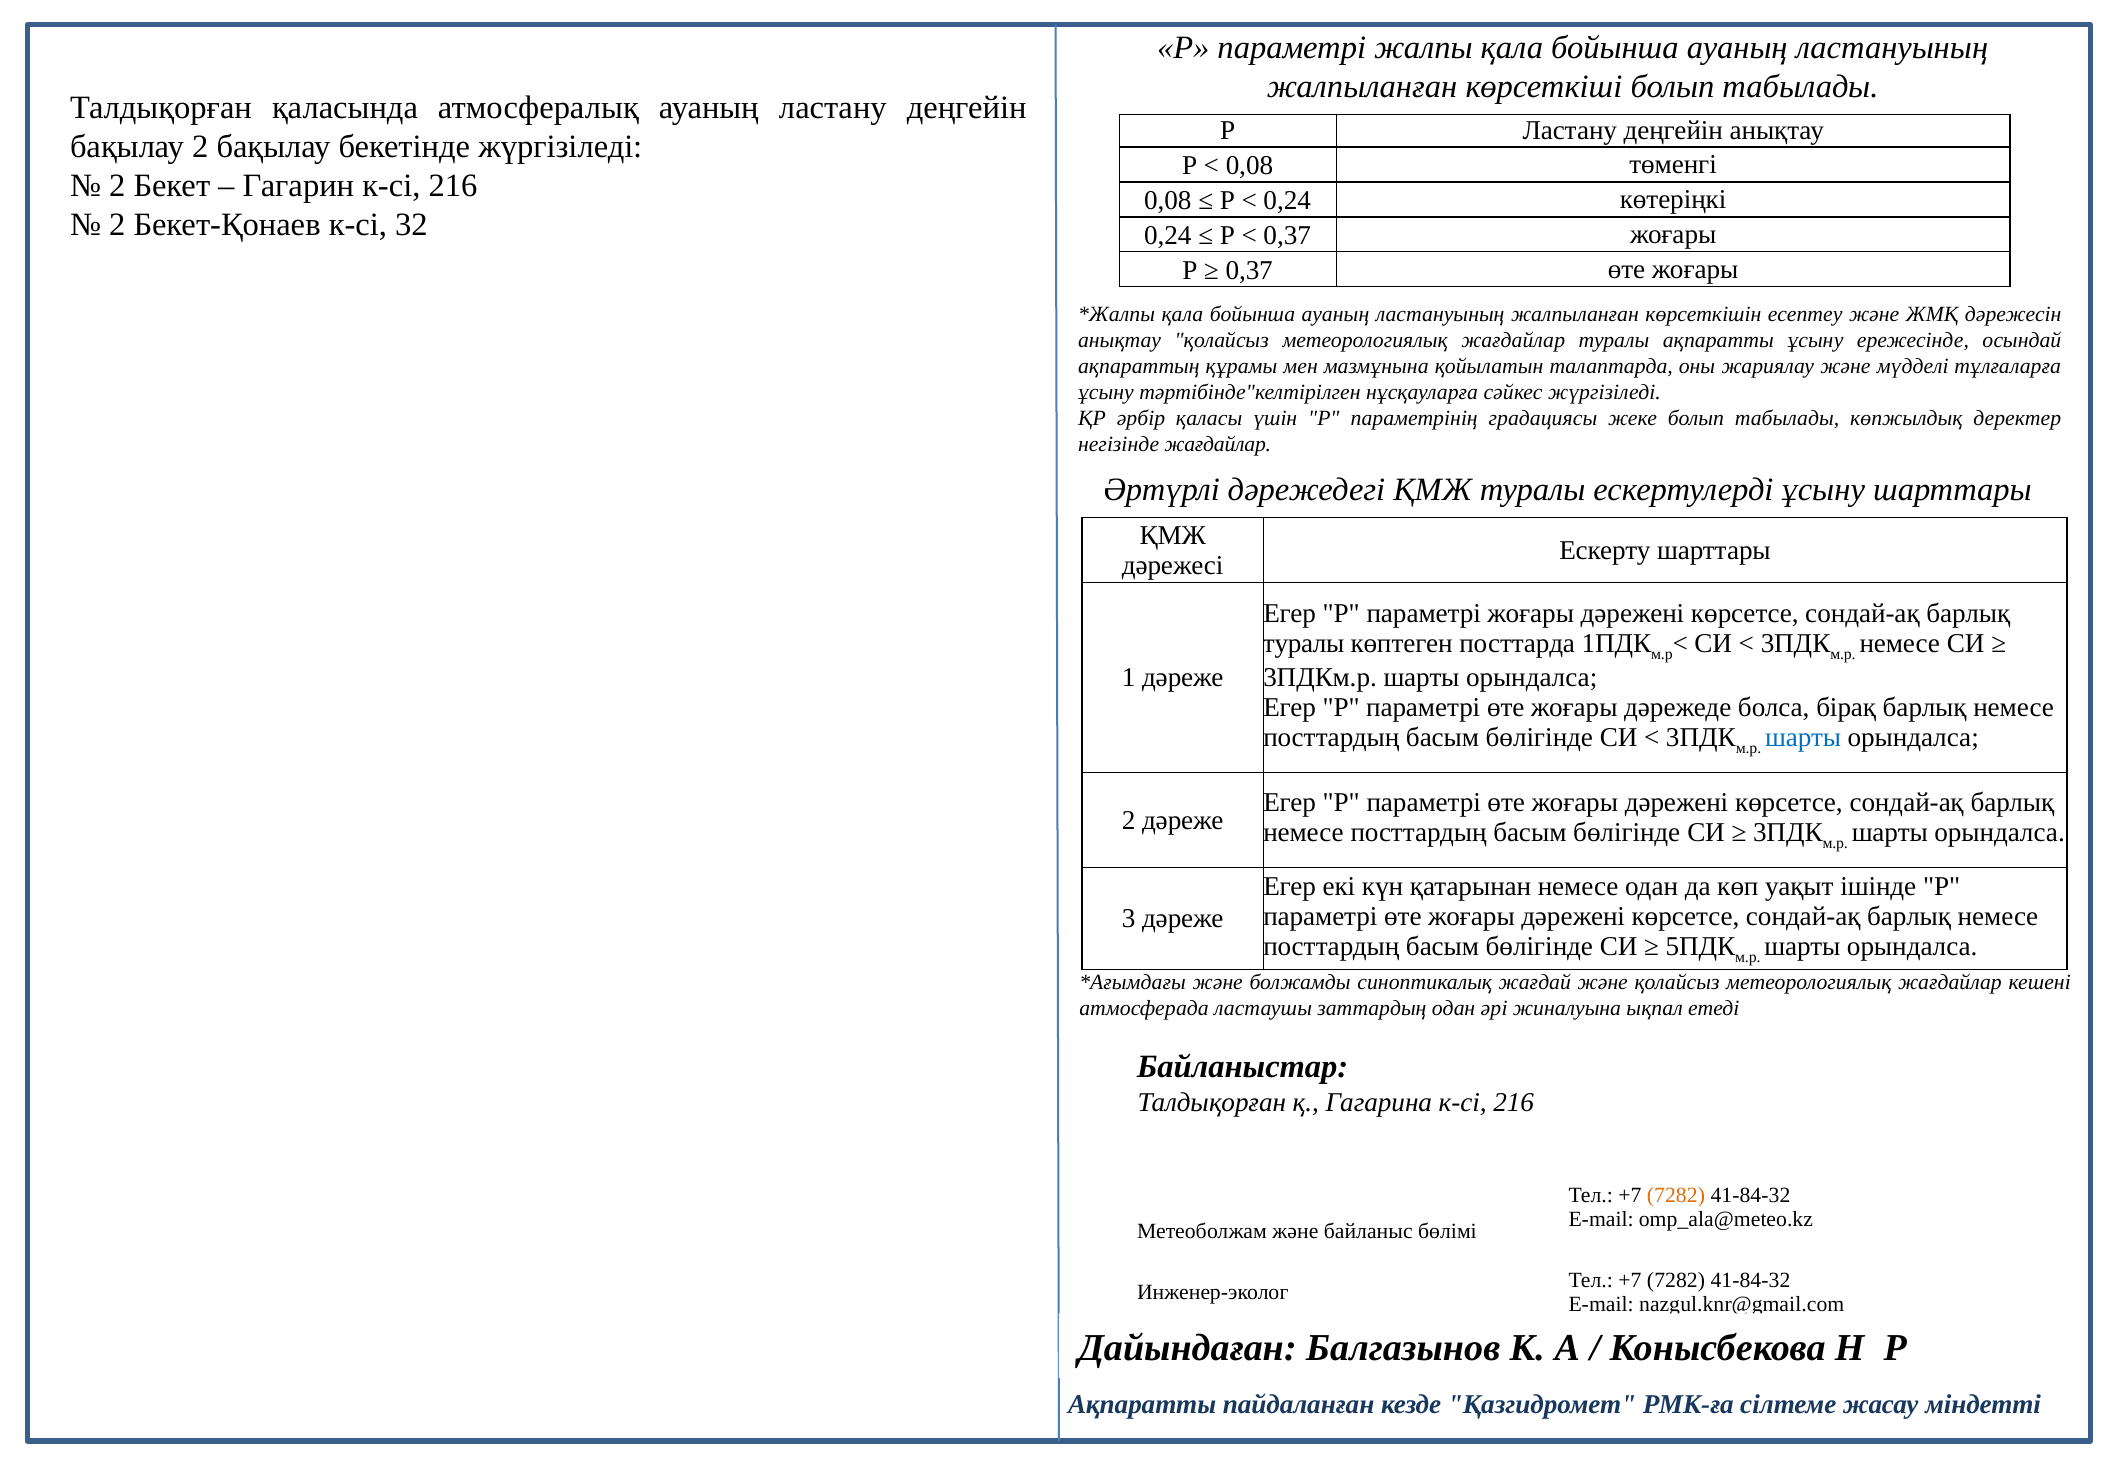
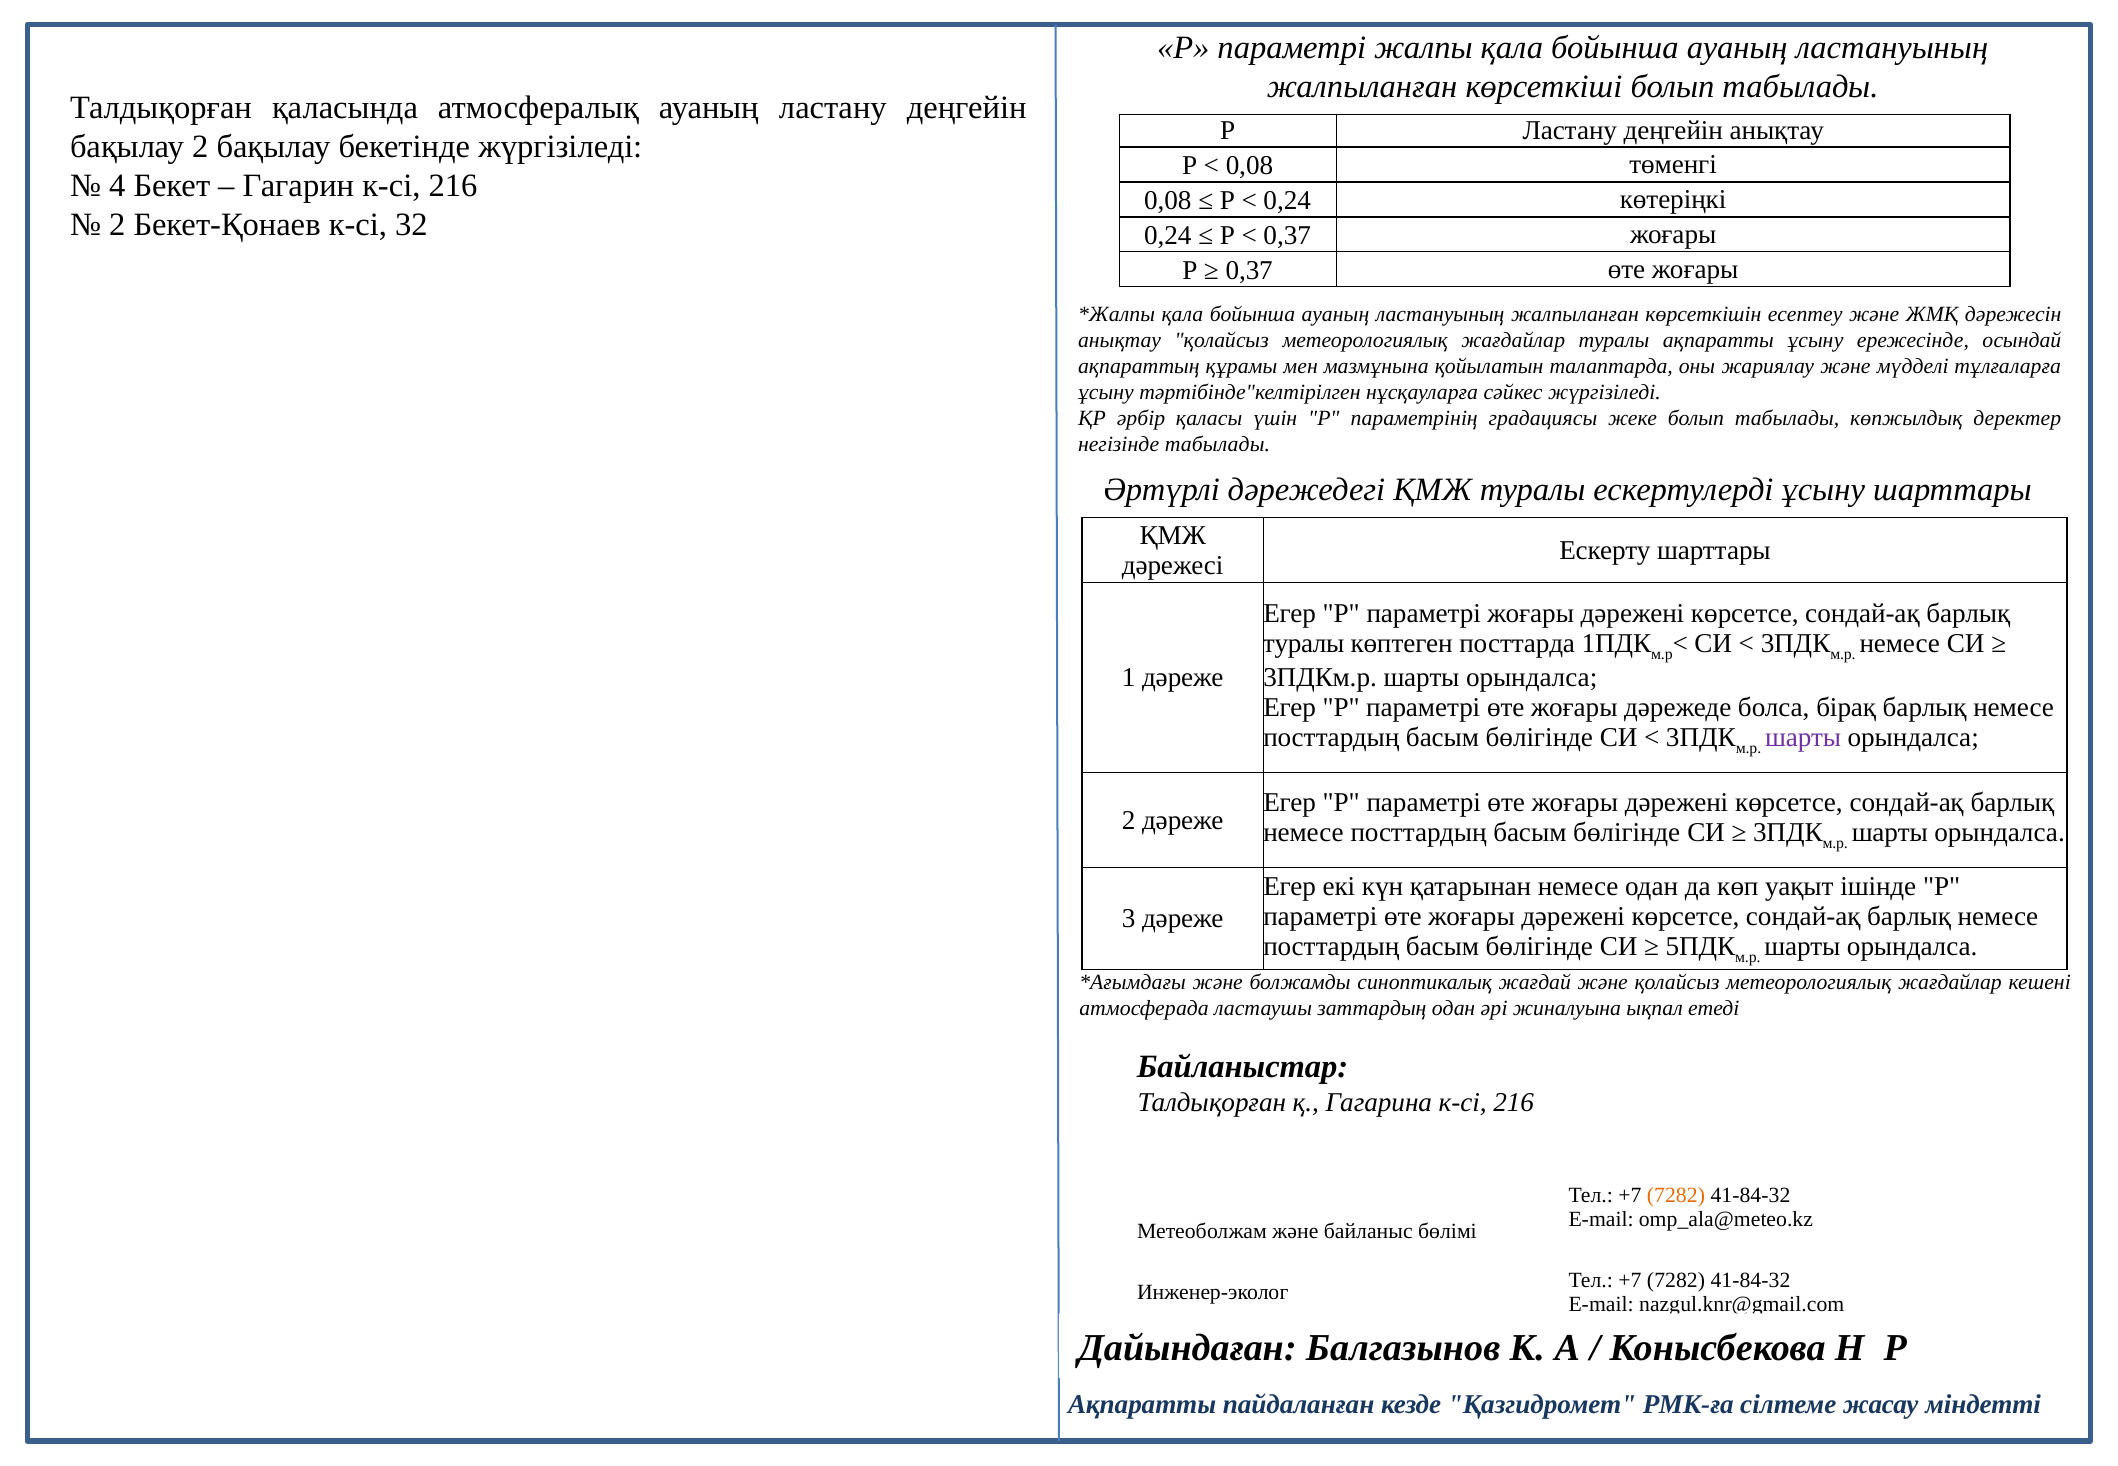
2 at (117, 186): 2 -> 4
негізінде жағдайлар: жағдайлар -> табылады
шарты at (1803, 738) colour: blue -> purple
